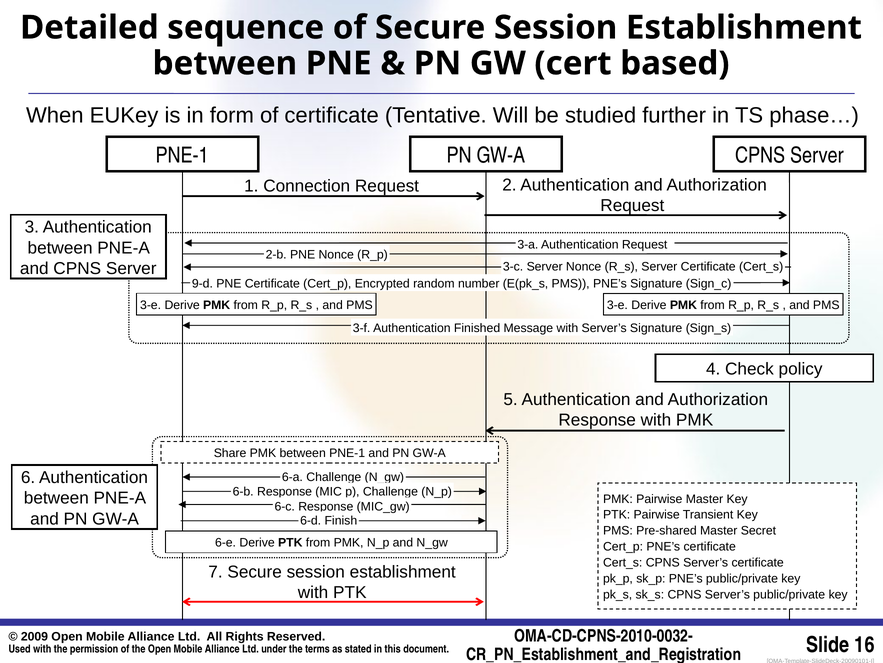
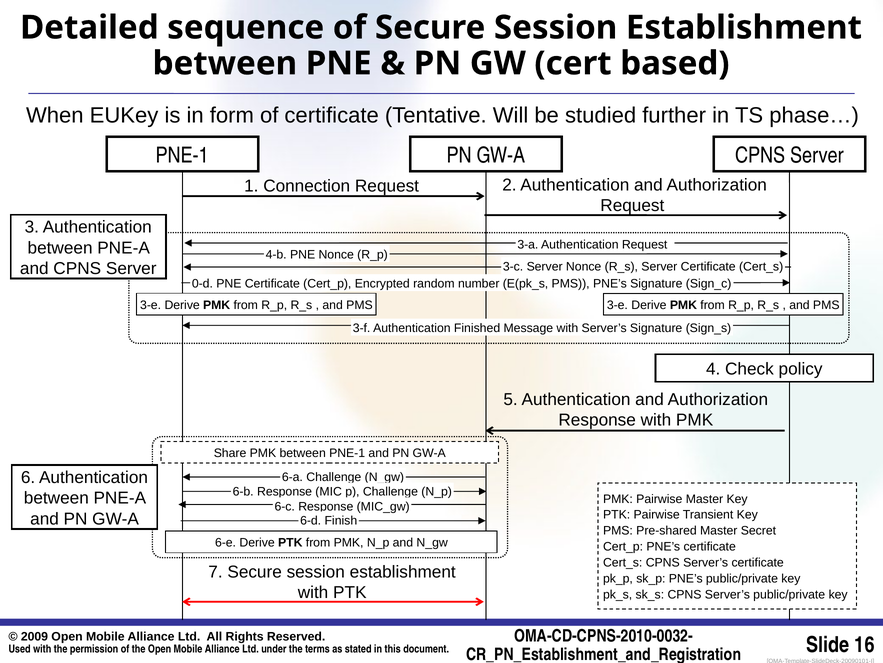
2-b: 2-b -> 4-b
9-d: 9-d -> 0-d
